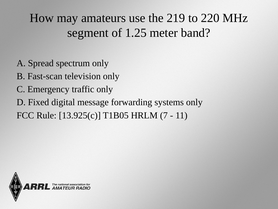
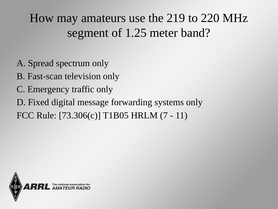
13.925(c: 13.925(c -> 73.306(c
